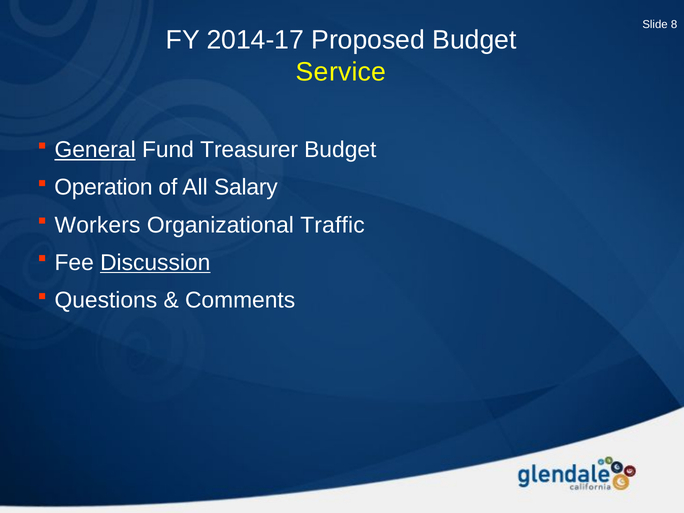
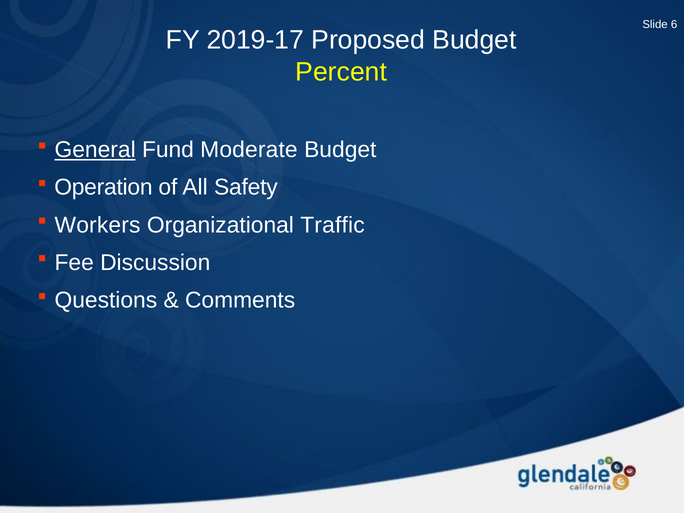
8: 8 -> 6
2014-17: 2014-17 -> 2019-17
Service: Service -> Percent
Treasurer: Treasurer -> Moderate
Salary: Salary -> Safety
Discussion underline: present -> none
